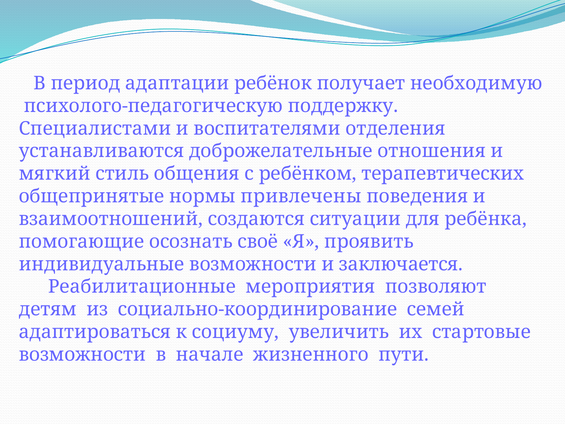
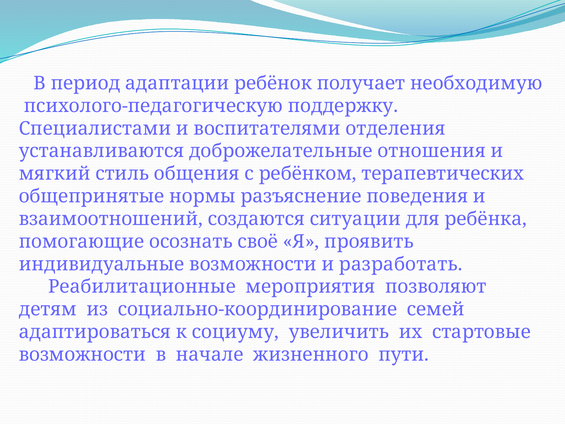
привлечены: привлечены -> разъяснение
заключается: заключается -> разработать
